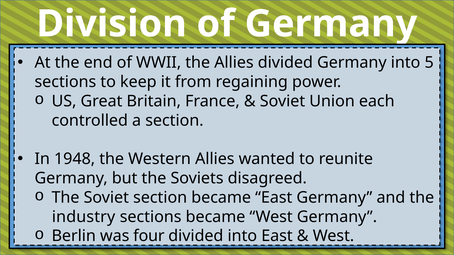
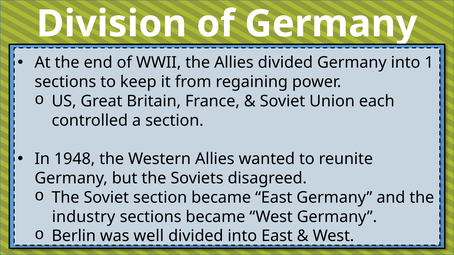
5: 5 -> 1
four: four -> well
